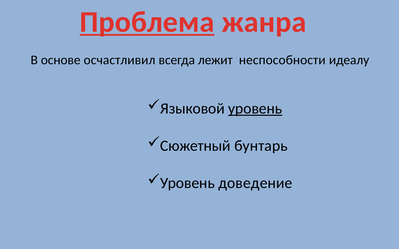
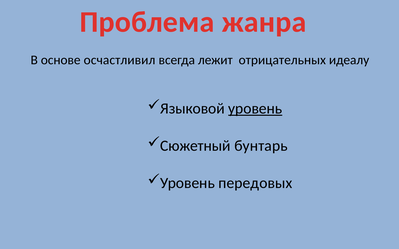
Проблема underline: present -> none
неспособности: неспособности -> отрицательных
доведение: доведение -> передовых
